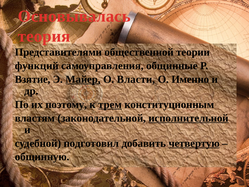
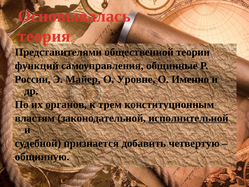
Взятие: Взятие -> России
Власти: Власти -> Уровне
поэтому: поэтому -> органов
трем underline: present -> none
подготовил: подготовил -> признается
четвертую underline: present -> none
